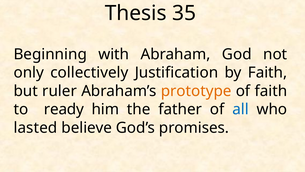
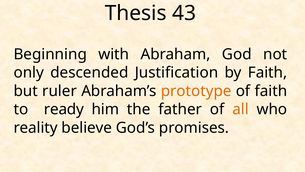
35: 35 -> 43
collectively: collectively -> descended
all colour: blue -> orange
lasted: lasted -> reality
